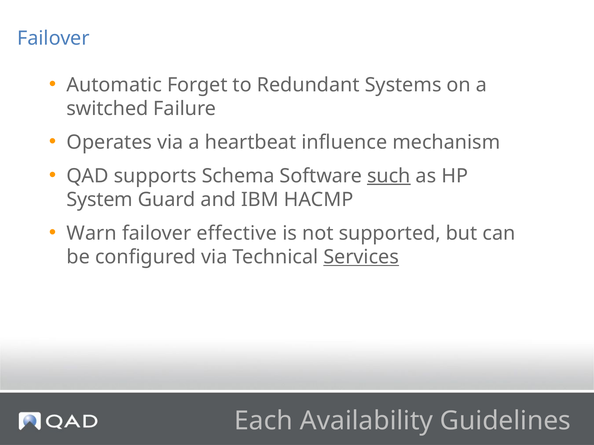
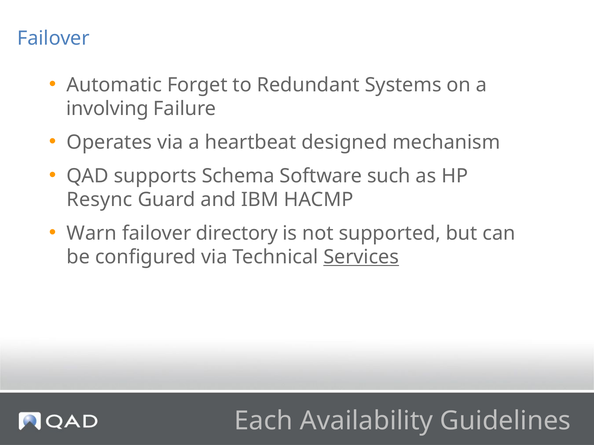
switched: switched -> involving
influence: influence -> designed
such underline: present -> none
System: System -> Resync
effective: effective -> directory
